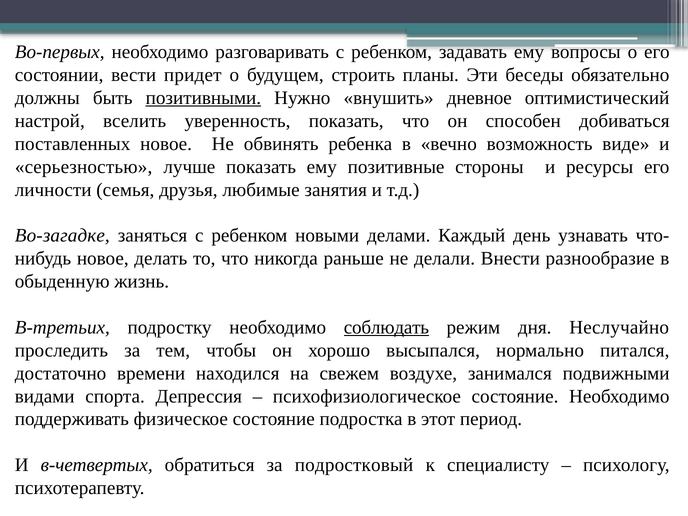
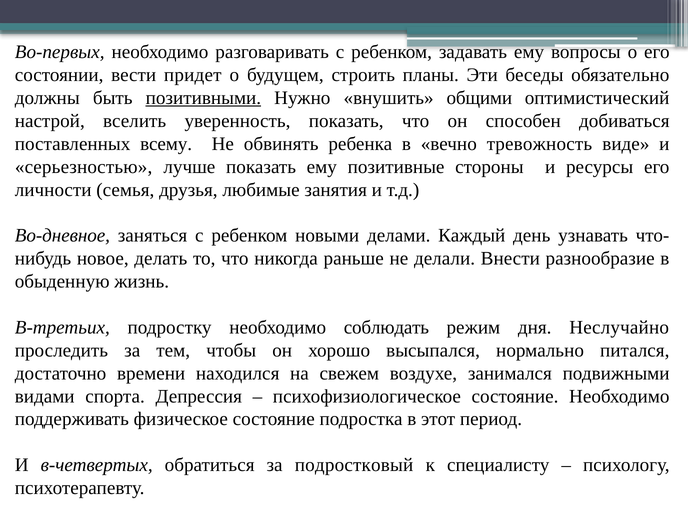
дневное: дневное -> общими
поставленных новое: новое -> всему
возможность: возможность -> тревожность
Во-загадке: Во-загадке -> Во-дневное
соблюдать underline: present -> none
